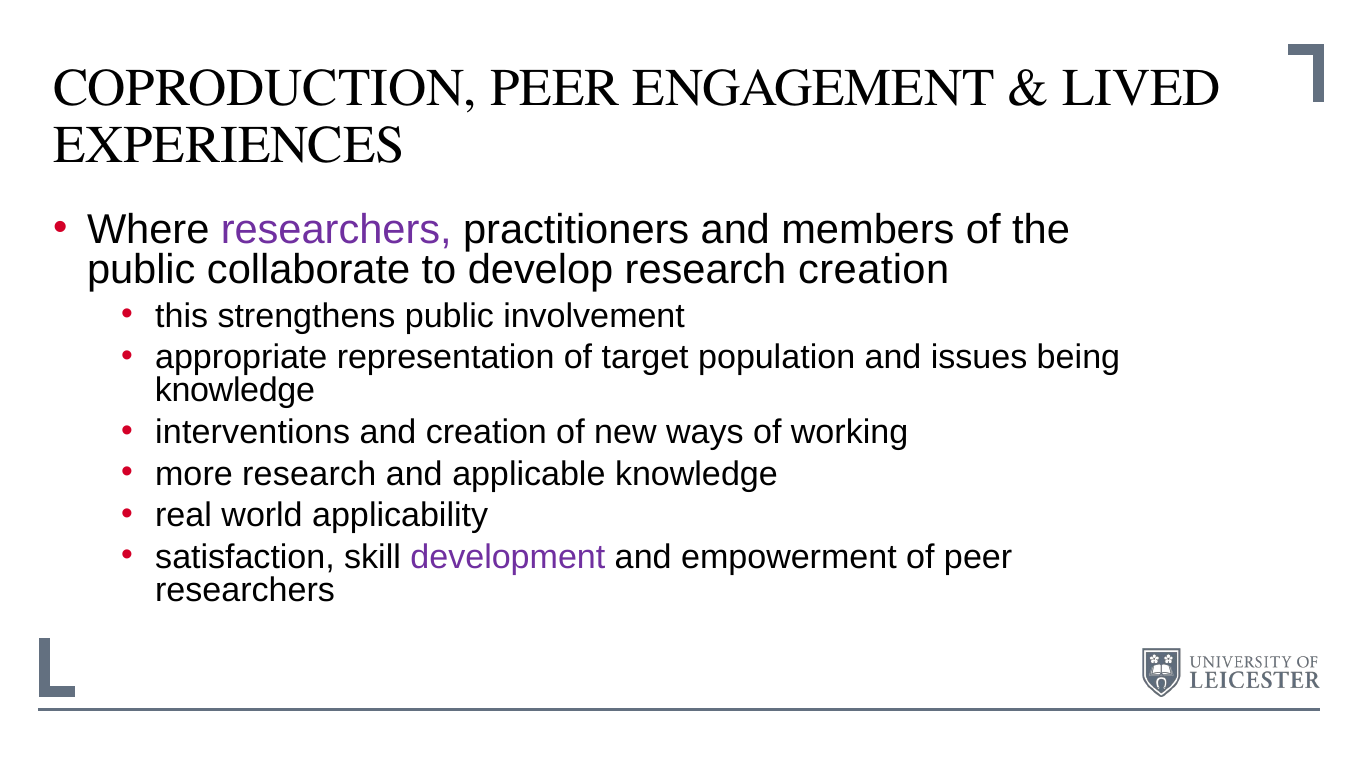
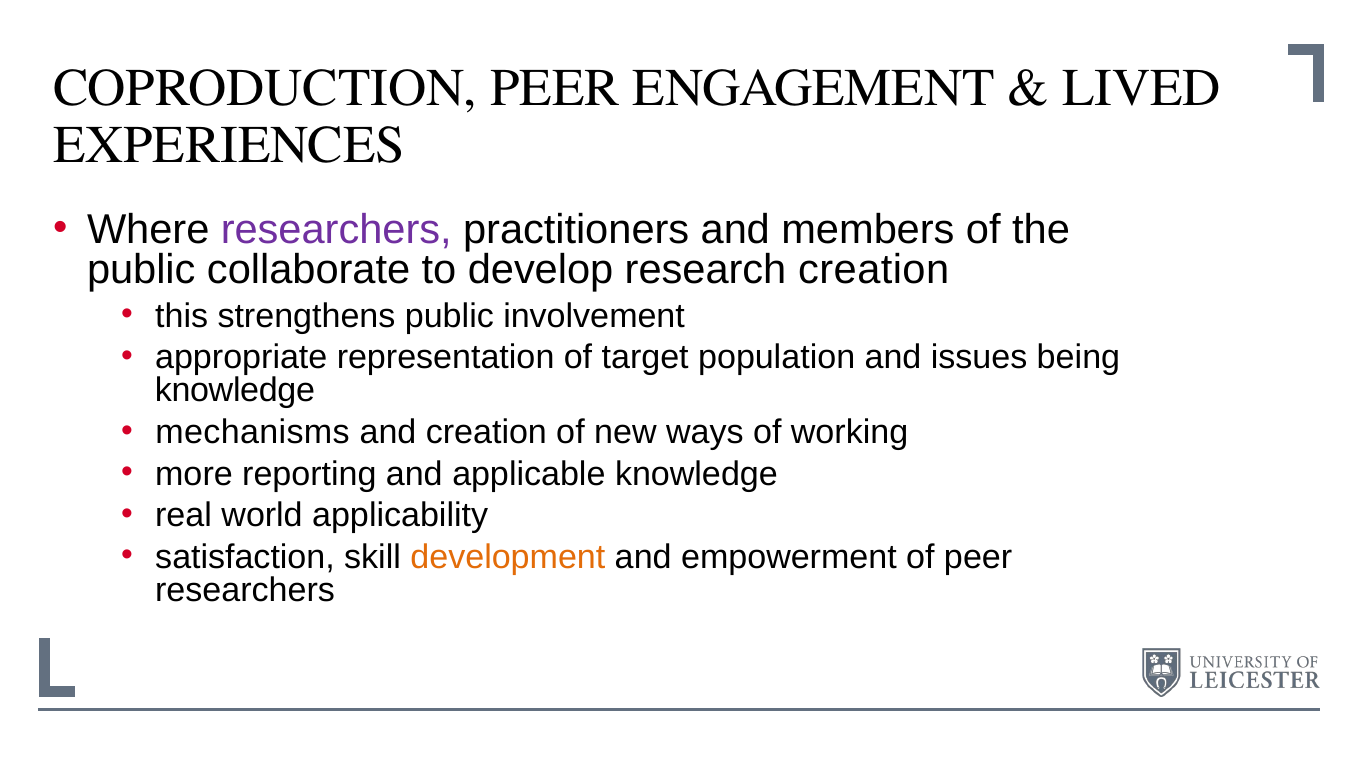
interventions: interventions -> mechanisms
more research: research -> reporting
development colour: purple -> orange
